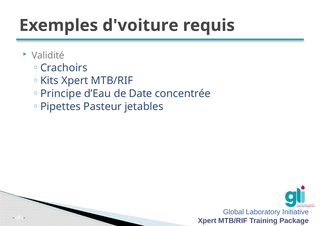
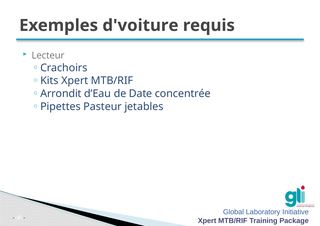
Validité: Validité -> Lecteur
Principe: Principe -> Arrondit
